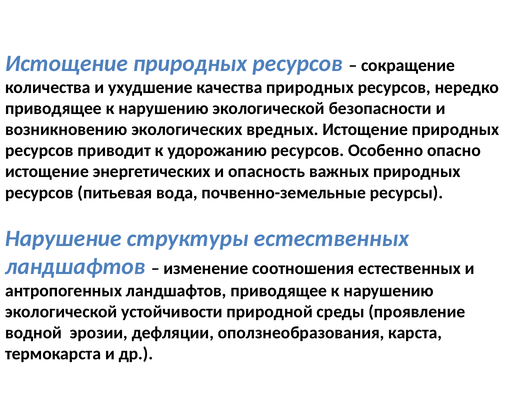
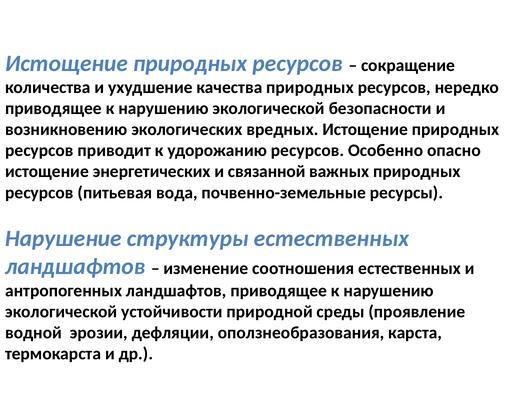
опасность: опасность -> связанной
